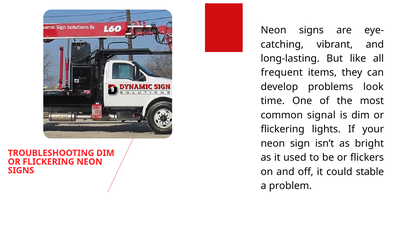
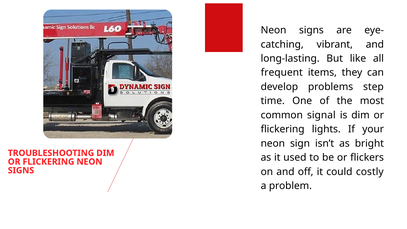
look: look -> step
stable: stable -> costly
